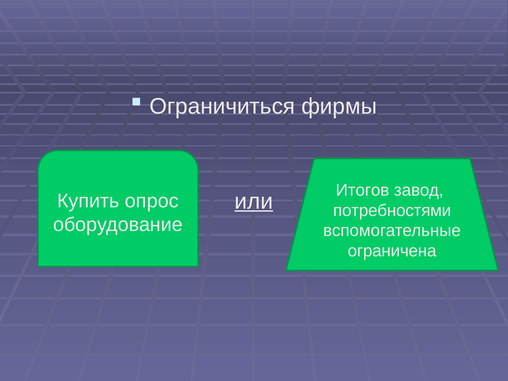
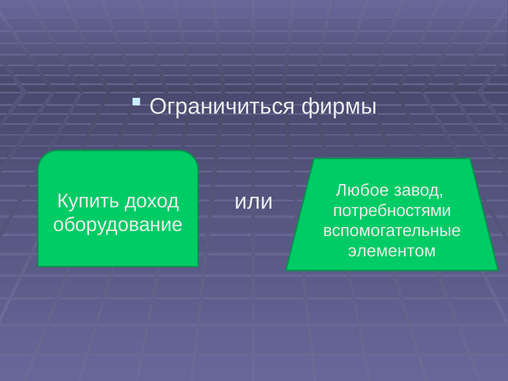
Итогов: Итогов -> Любое
или underline: present -> none
опрос: опрос -> доход
ограничена: ограничена -> элементом
